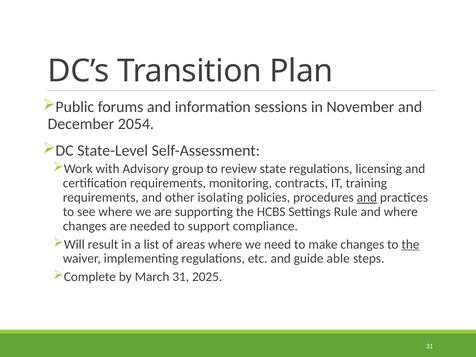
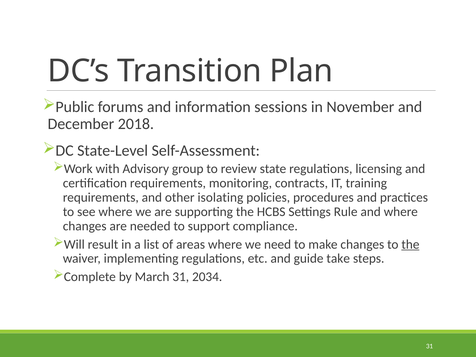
2054: 2054 -> 2018
and at (367, 197) underline: present -> none
able: able -> take
2025: 2025 -> 2034
